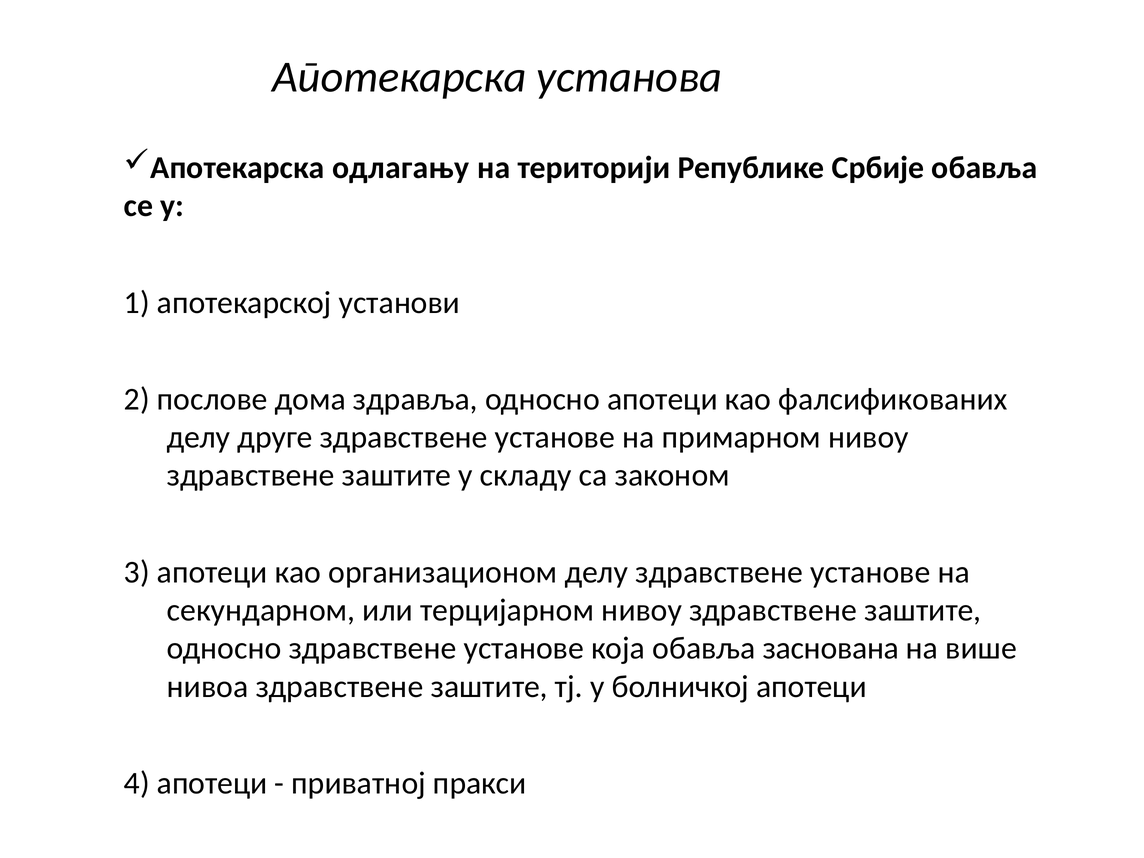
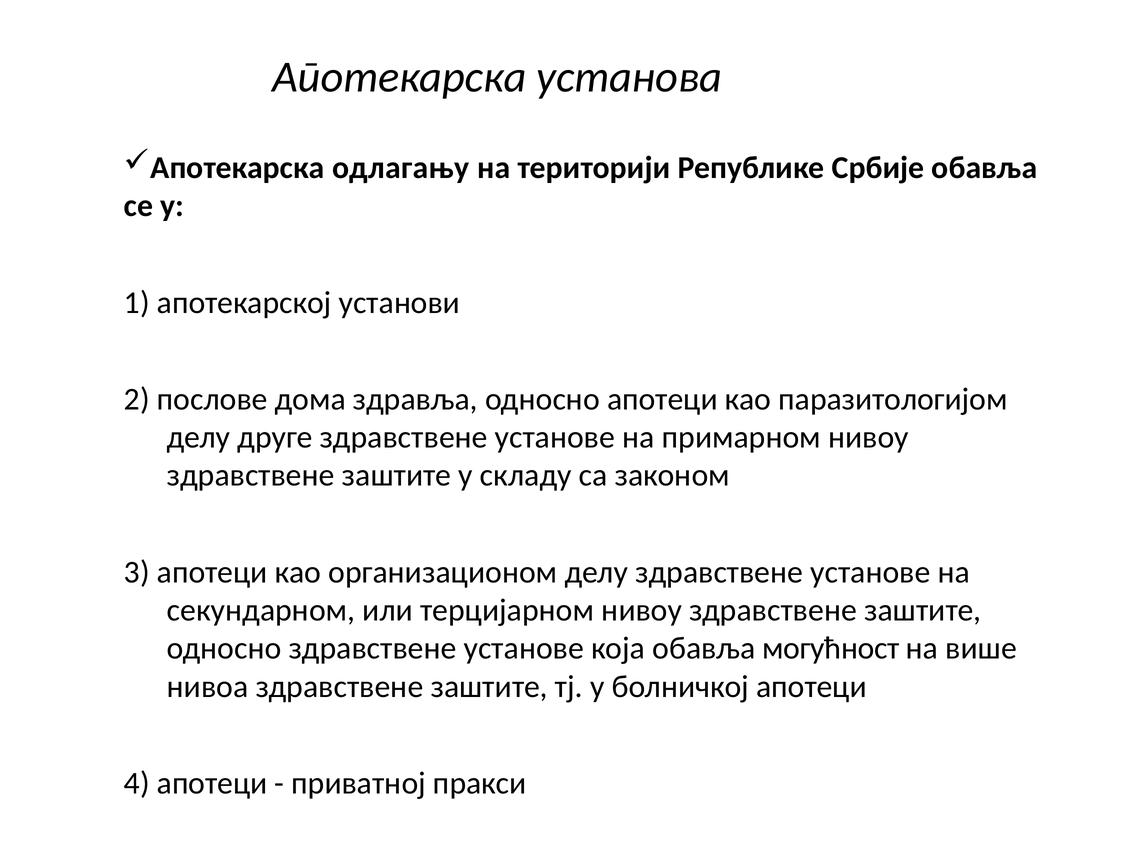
фалсификованих: фалсификованих -> паразитологијом
заснована: заснована -> могућност
